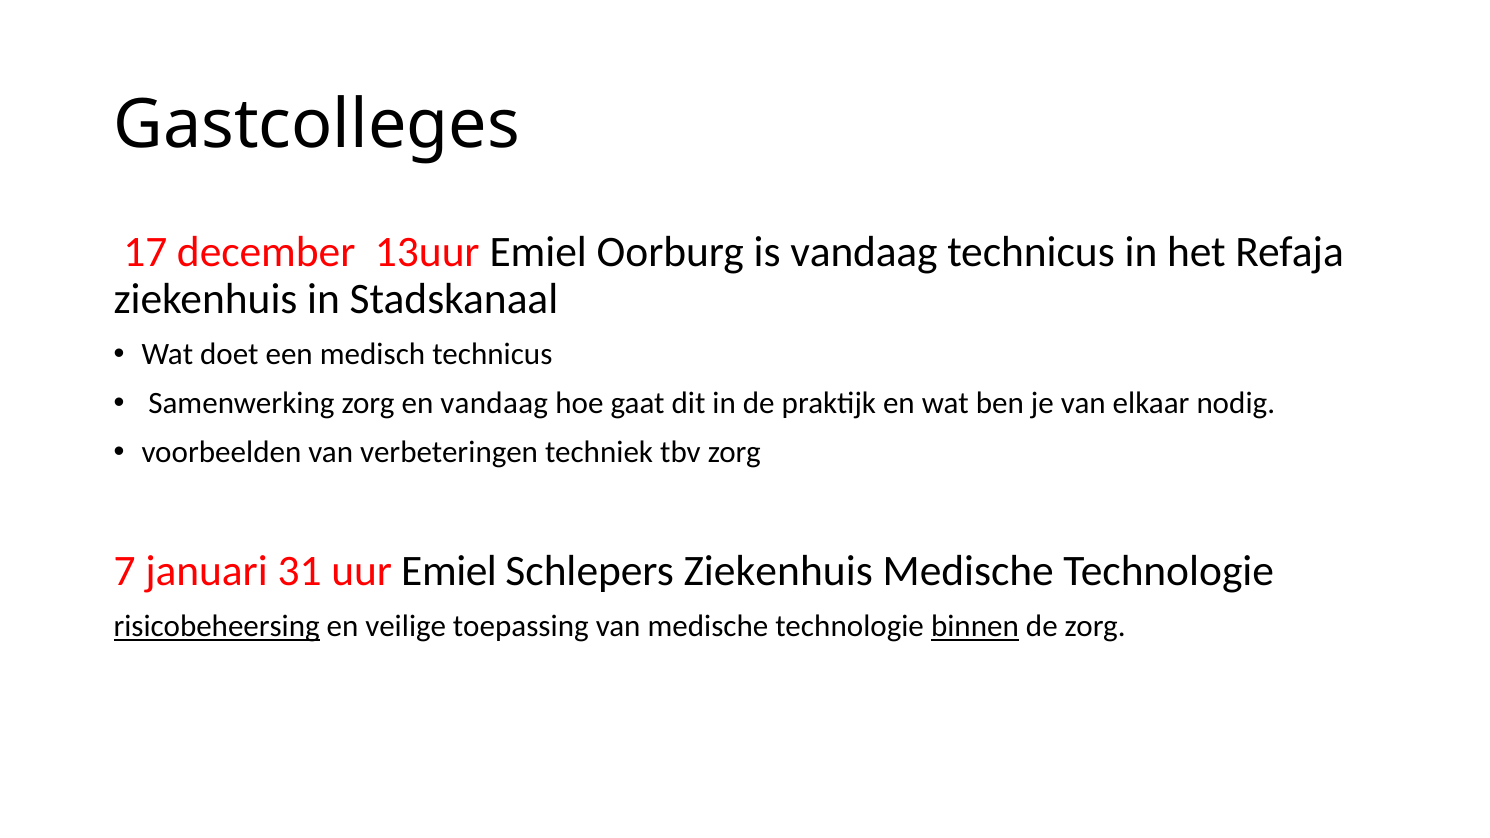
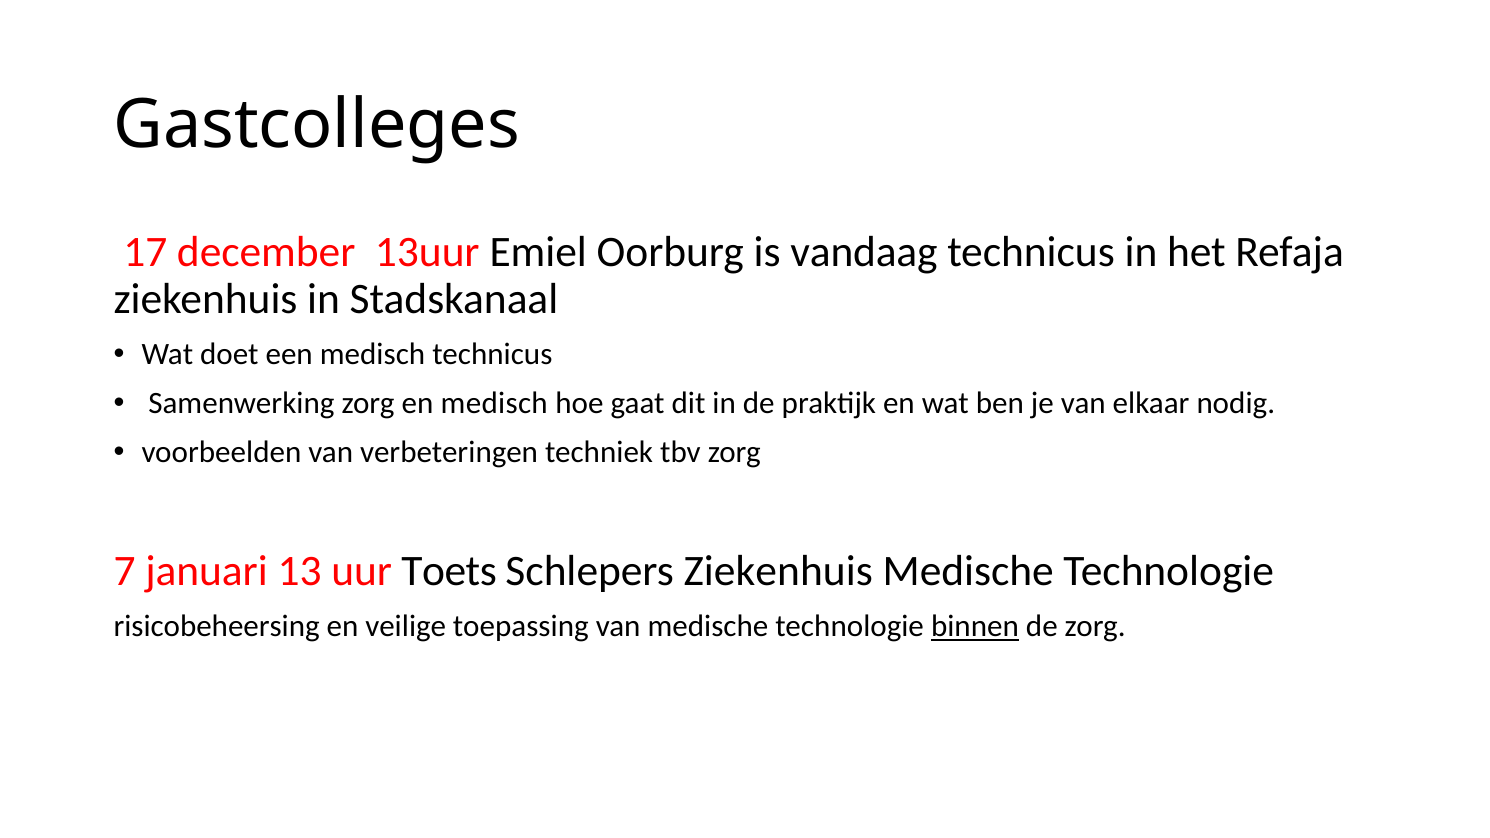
en vandaag: vandaag -> medisch
31: 31 -> 13
uur Emiel: Emiel -> Toets
risicobeheersing underline: present -> none
